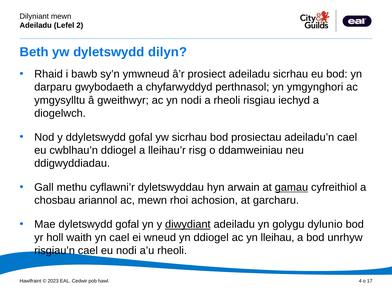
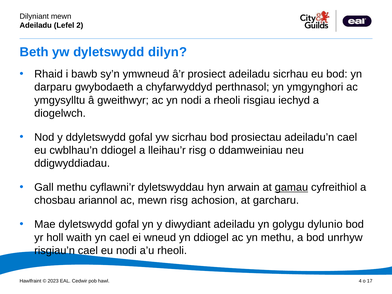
mewn rhoi: rhoi -> risg
diwydiant underline: present -> none
yn lleihau: lleihau -> methu
